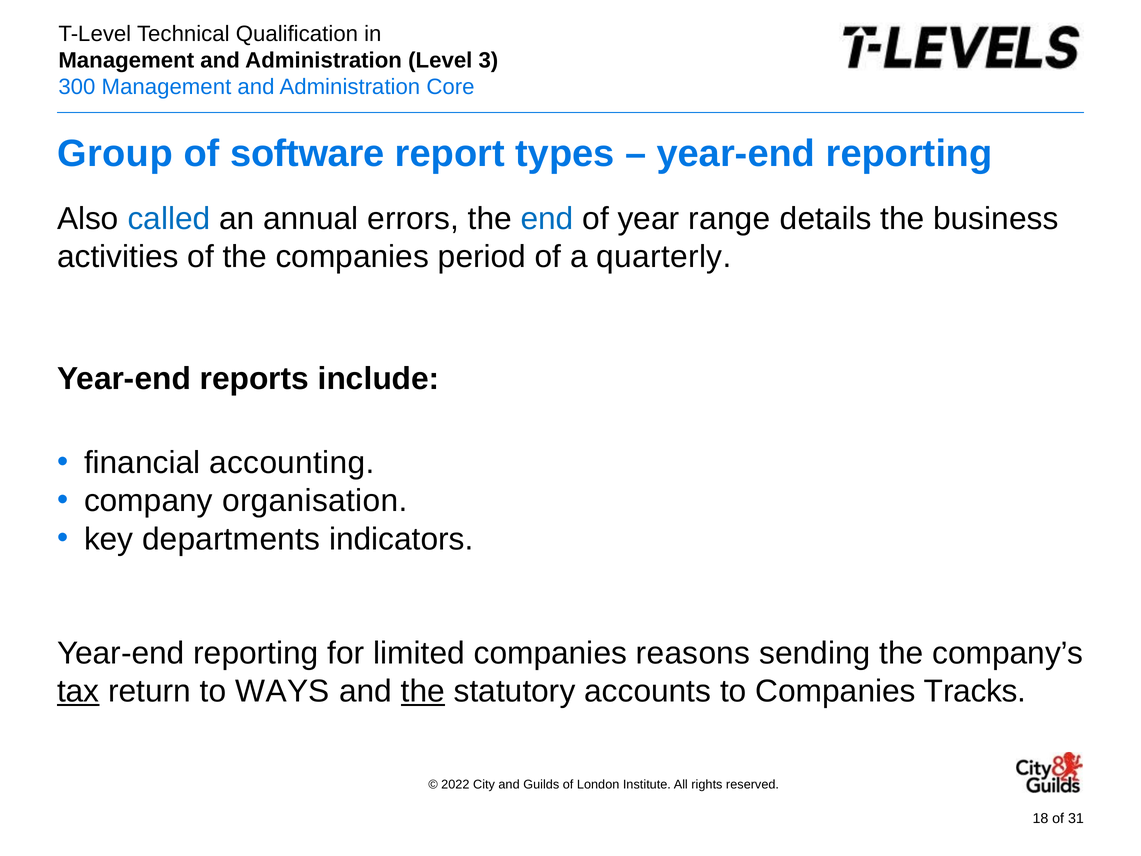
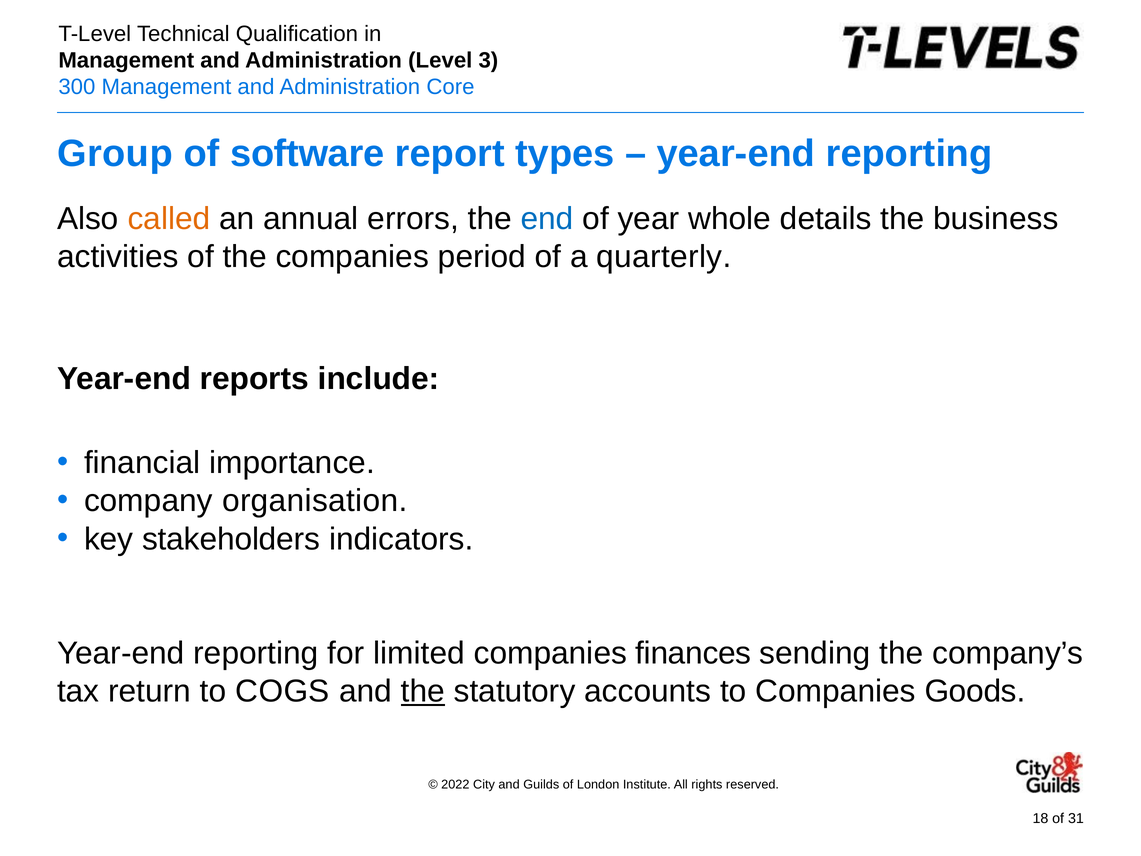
called colour: blue -> orange
range: range -> whole
accounting: accounting -> importance
departments: departments -> stakeholders
reasons: reasons -> finances
tax underline: present -> none
WAYS: WAYS -> COGS
Tracks: Tracks -> Goods
